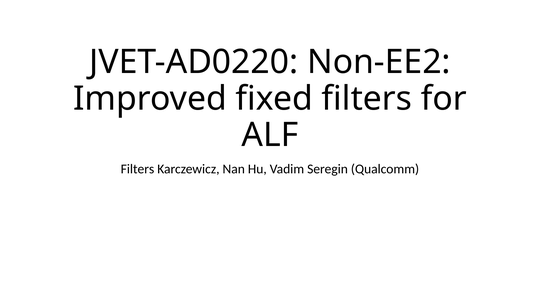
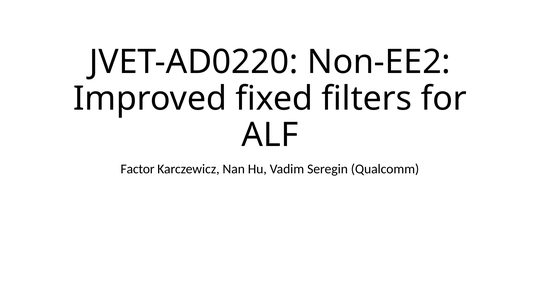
Filters at (137, 169): Filters -> Factor
